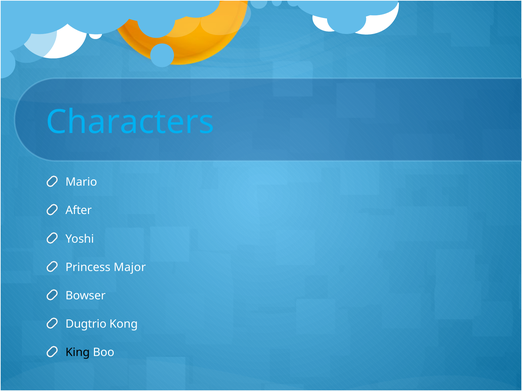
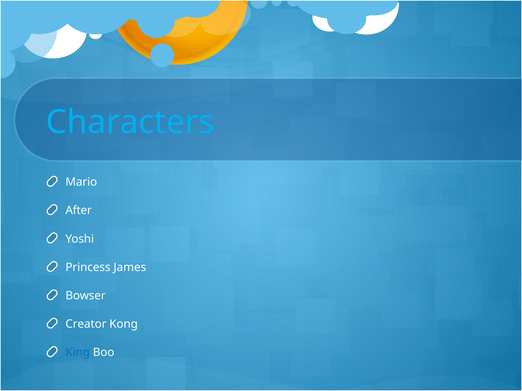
Major: Major -> James
Dugtrio: Dugtrio -> Creator
King colour: black -> blue
